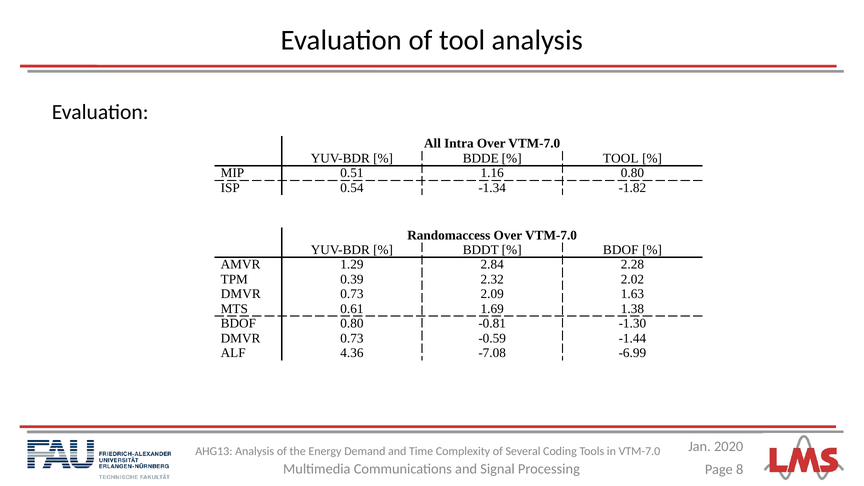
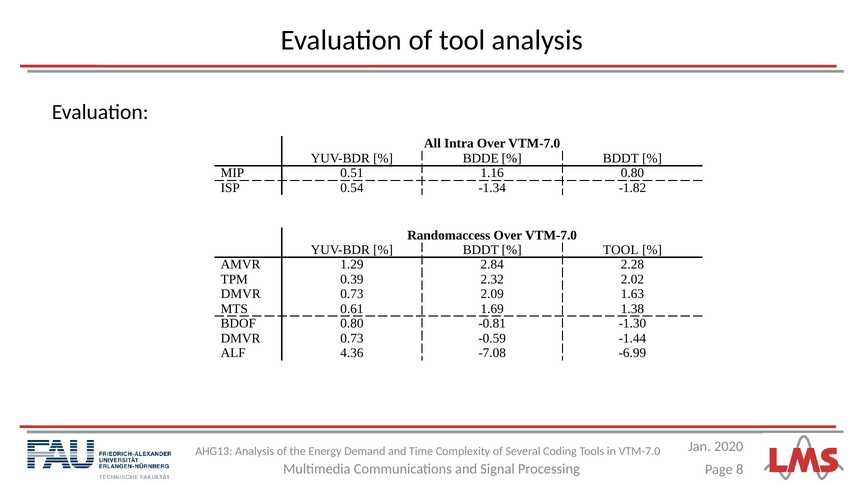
TOOL at (621, 158): TOOL -> BDDT
BDOF at (621, 250): BDOF -> TOOL
